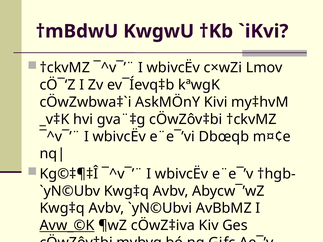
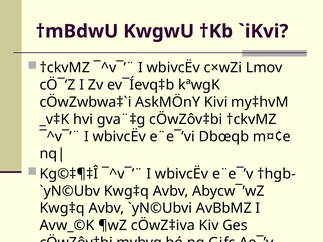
Avw_©K underline: present -> none
